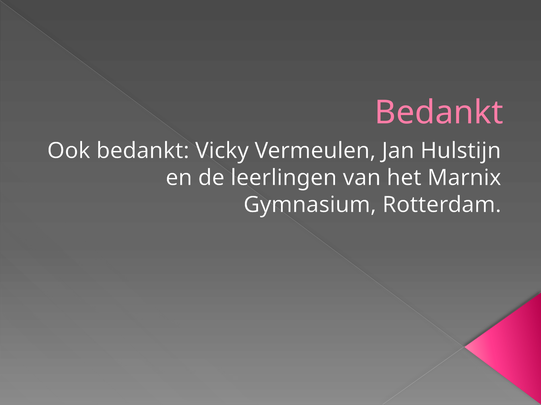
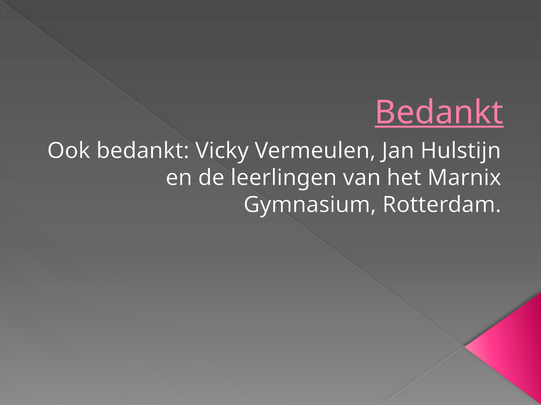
Bedankt at (439, 113) underline: none -> present
